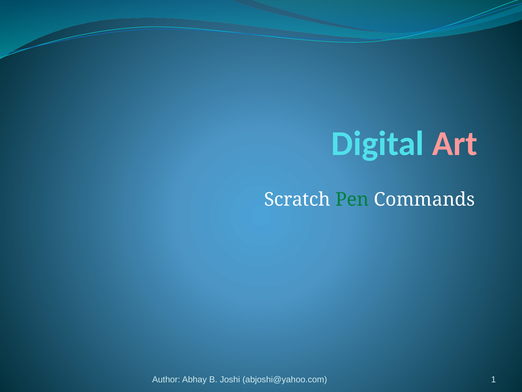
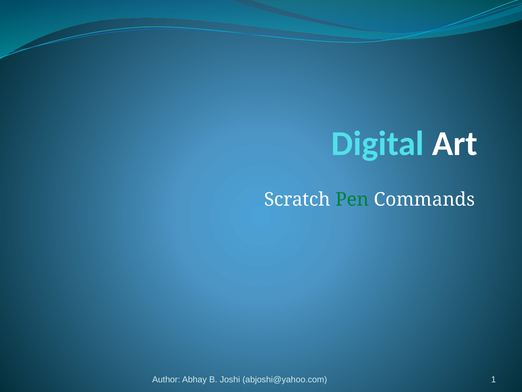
Art colour: pink -> white
